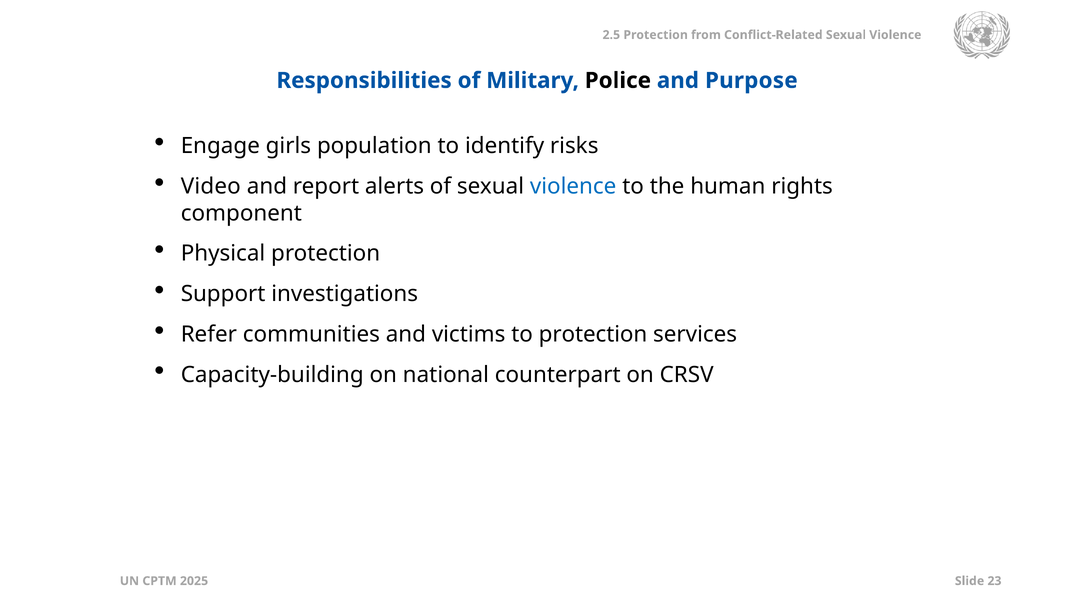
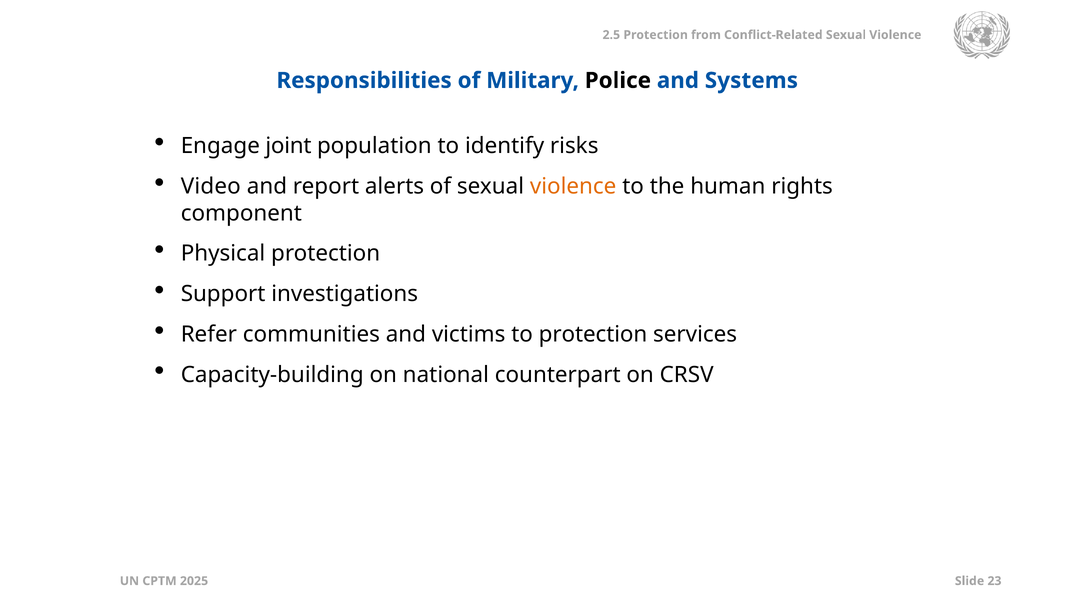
Purpose: Purpose -> Systems
girls: girls -> joint
violence at (573, 186) colour: blue -> orange
